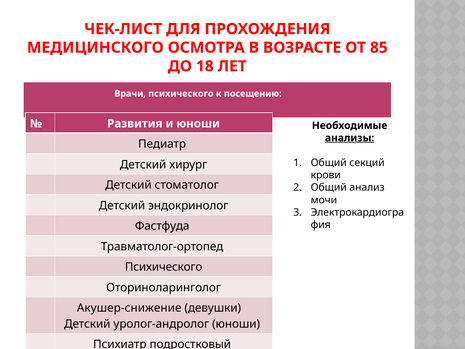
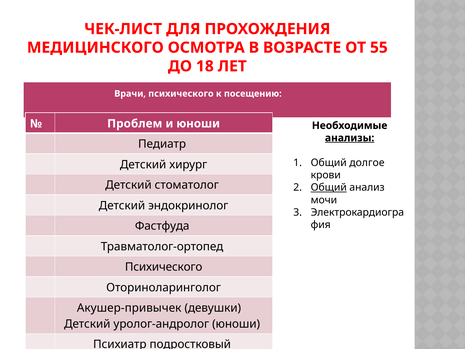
85: 85 -> 55
Развития: Развития -> Проблем
секций: секций -> долгое
Общий at (329, 187) underline: none -> present
Акушер-снижение: Акушер-снижение -> Акушер-привычек
